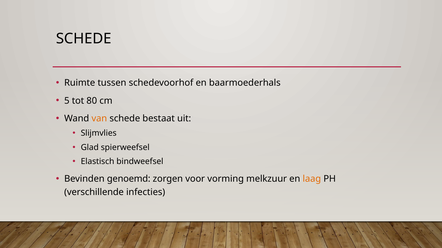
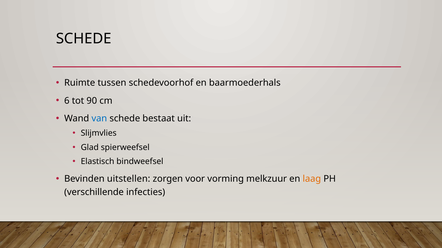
5: 5 -> 6
80: 80 -> 90
van colour: orange -> blue
genoemd: genoemd -> uitstellen
